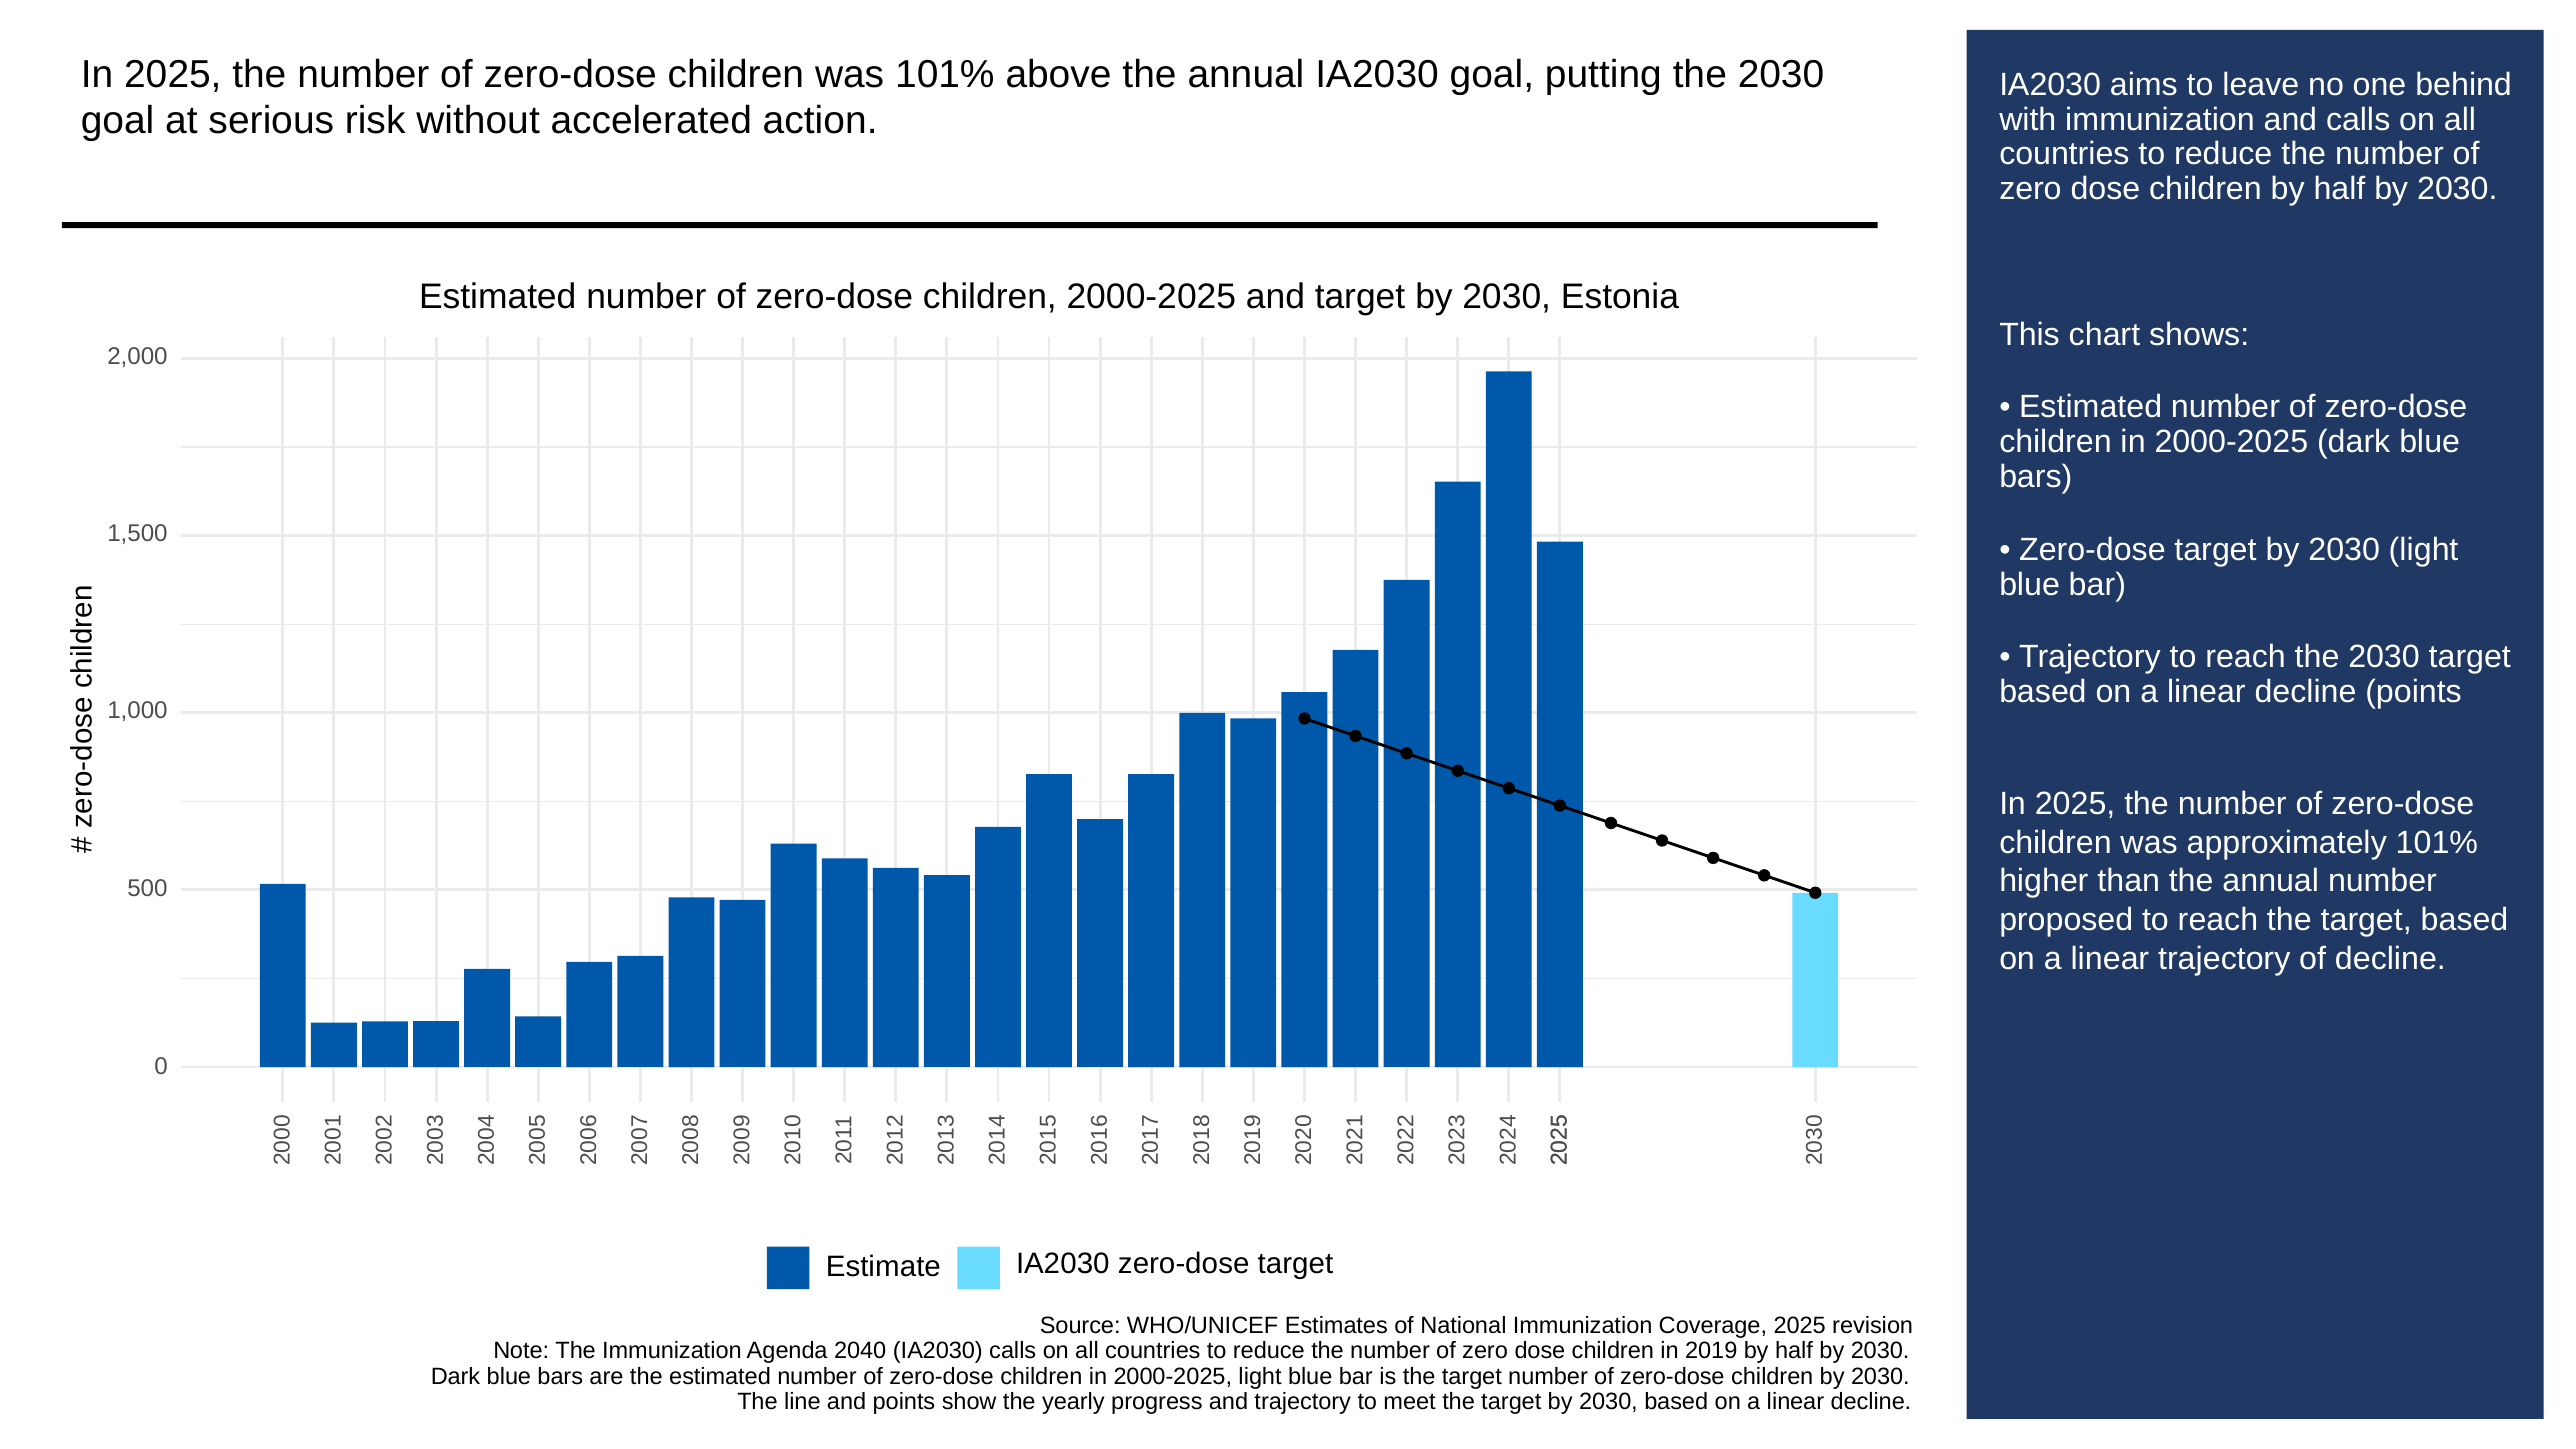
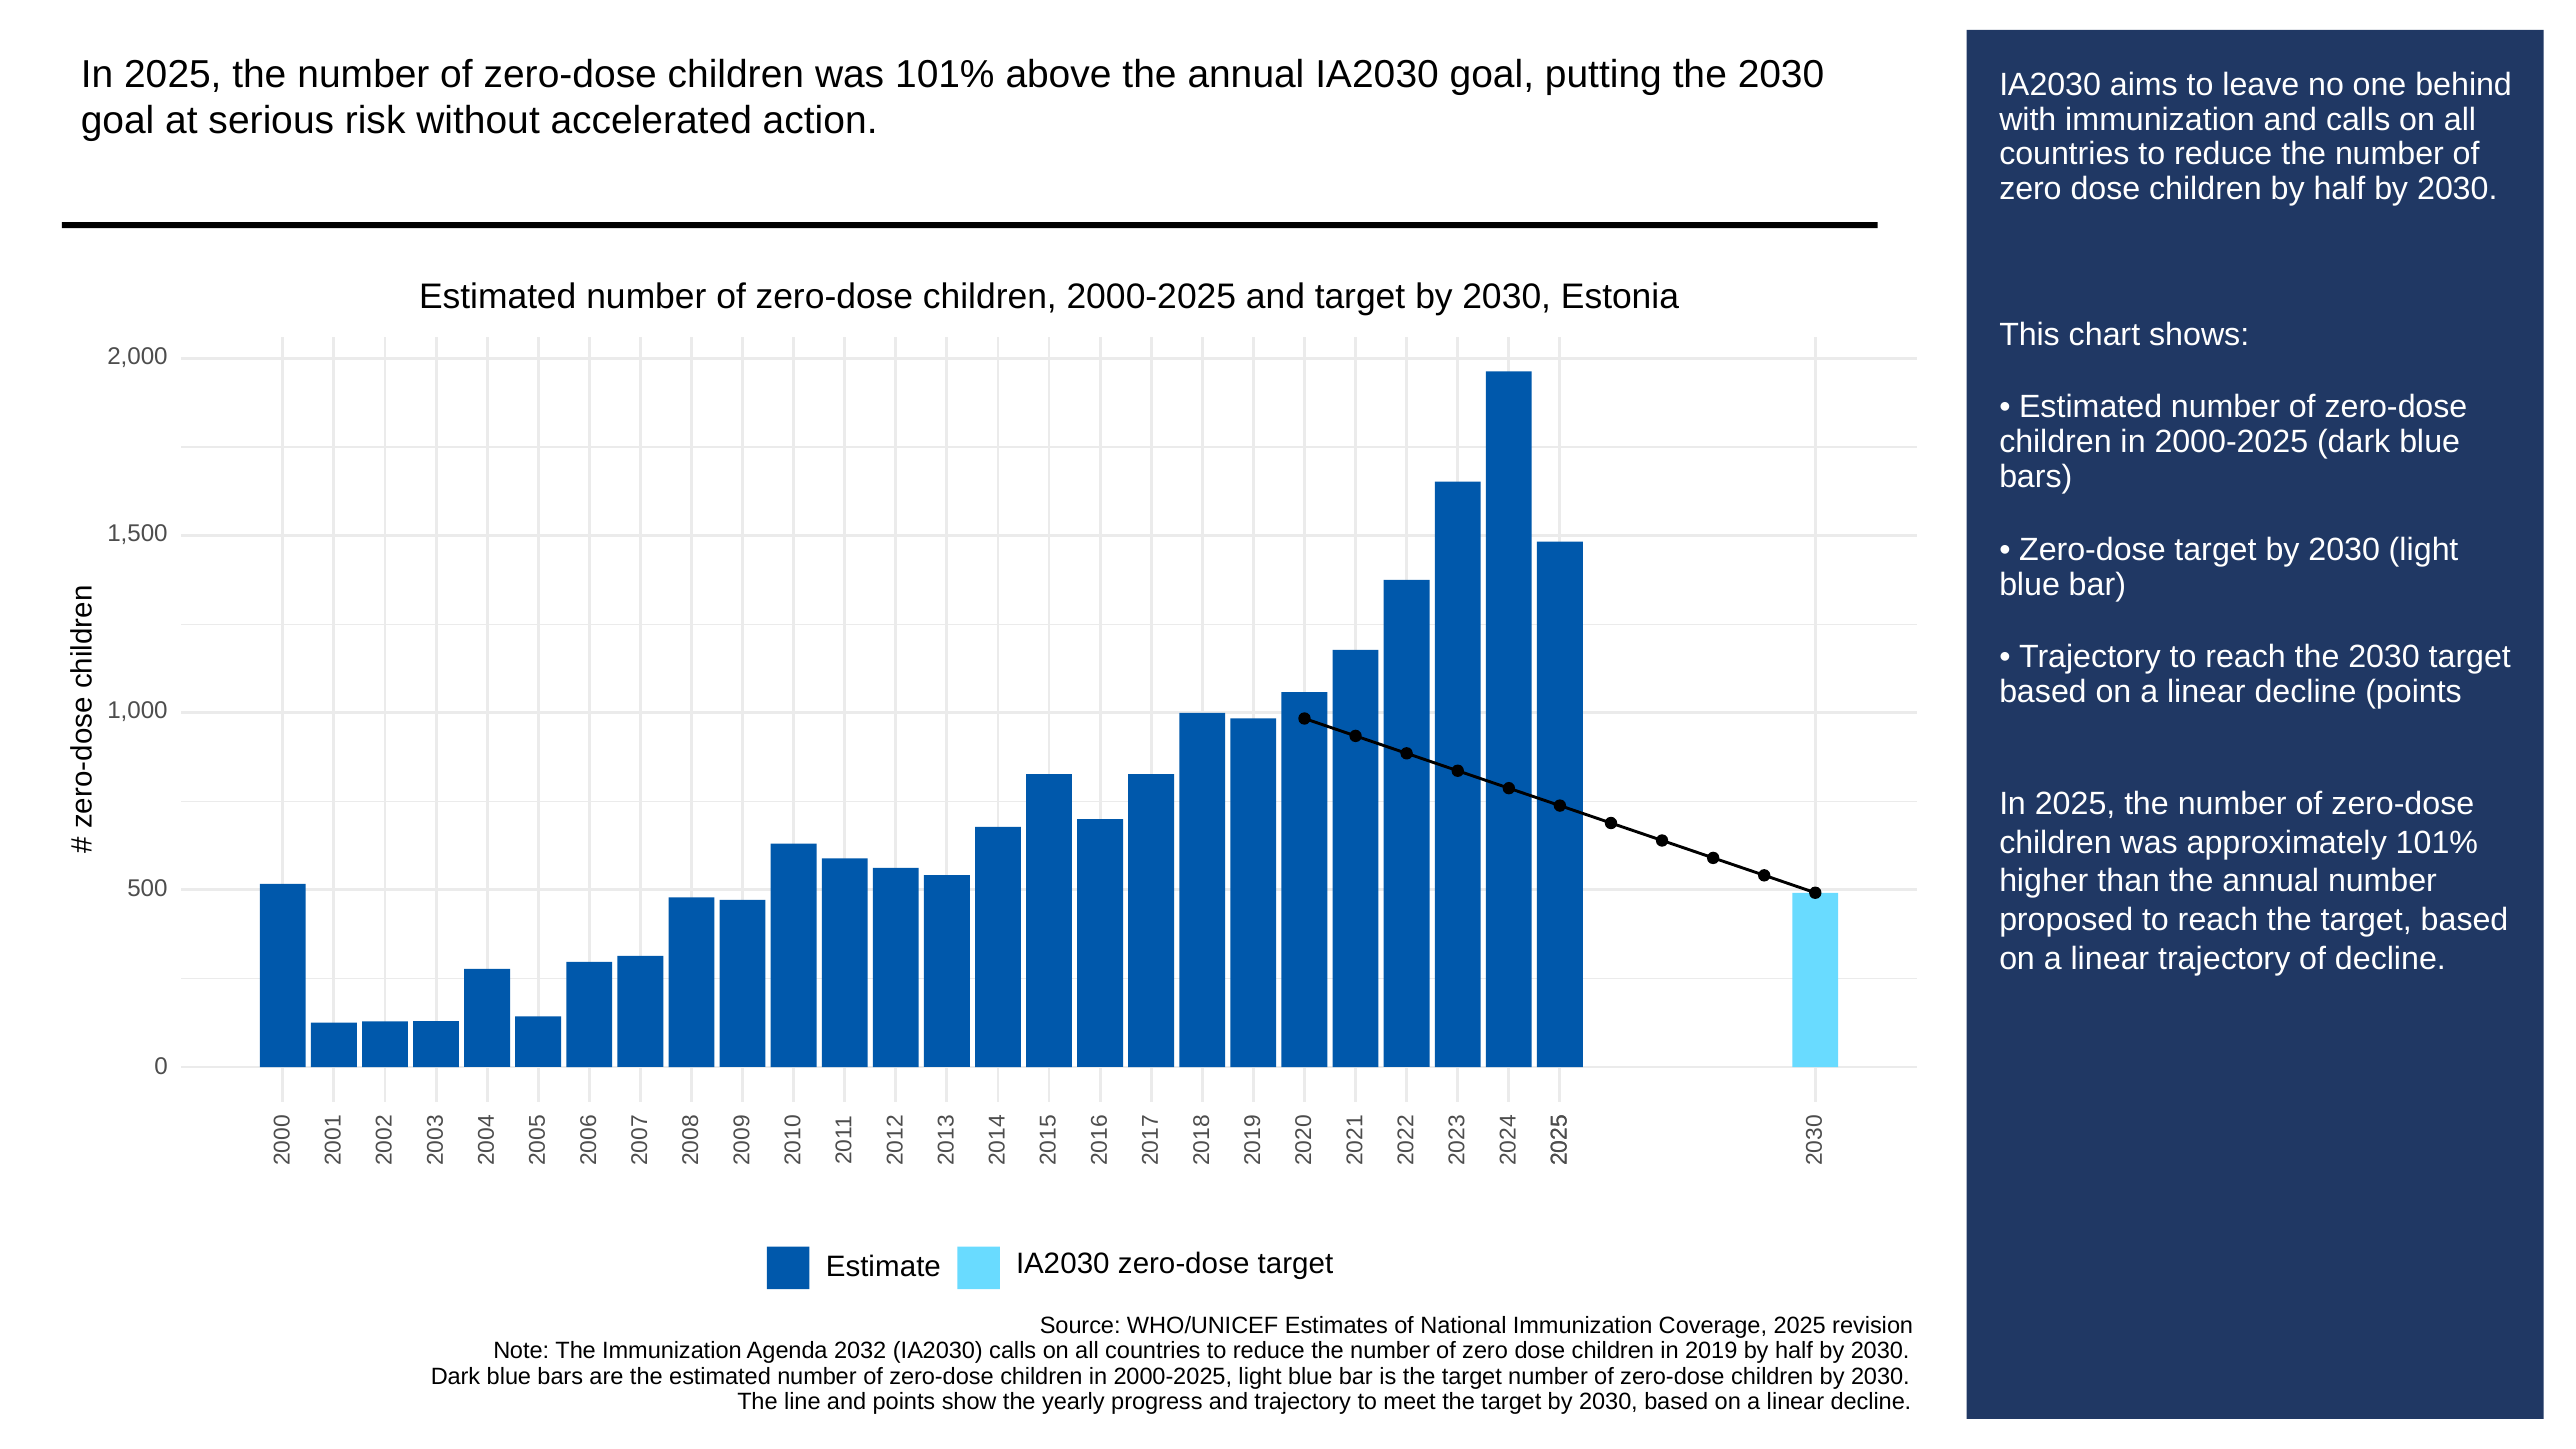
2040: 2040 -> 2032
